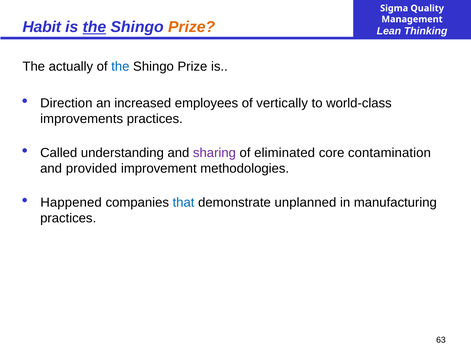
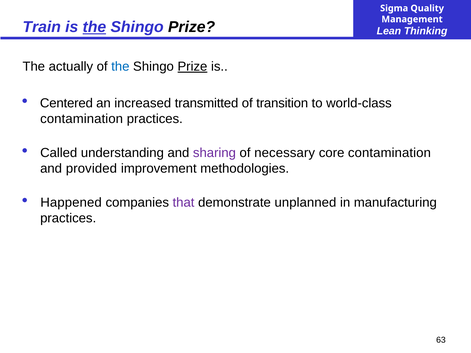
Habit: Habit -> Train
Prize at (192, 27) colour: orange -> black
Prize at (192, 67) underline: none -> present
Direction: Direction -> Centered
employees: employees -> transmitted
vertically: vertically -> transition
improvements at (82, 119): improvements -> contamination
eliminated: eliminated -> necessary
that colour: blue -> purple
